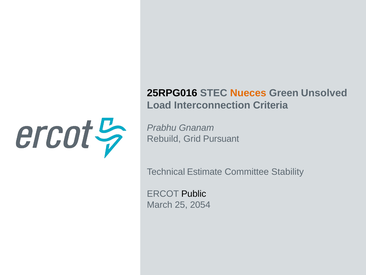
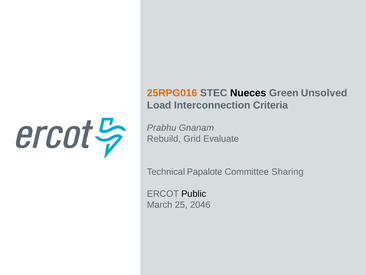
25RPG016 colour: black -> orange
Nueces colour: orange -> black
Pursuant: Pursuant -> Evaluate
Estimate: Estimate -> Papalote
Stability: Stability -> Sharing
2054: 2054 -> 2046
